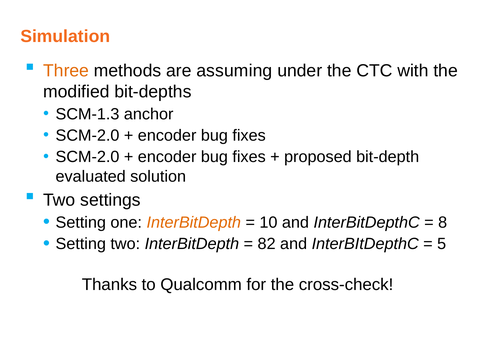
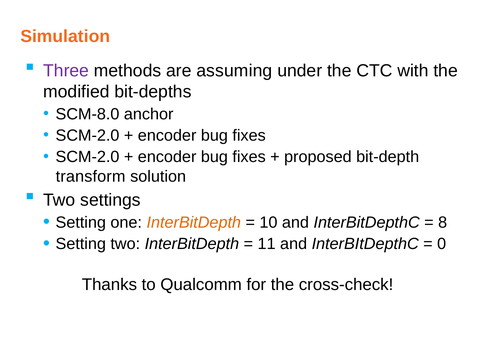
Three colour: orange -> purple
SCM-1.3: SCM-1.3 -> SCM-8.0
evaluated: evaluated -> transform
82: 82 -> 11
5: 5 -> 0
